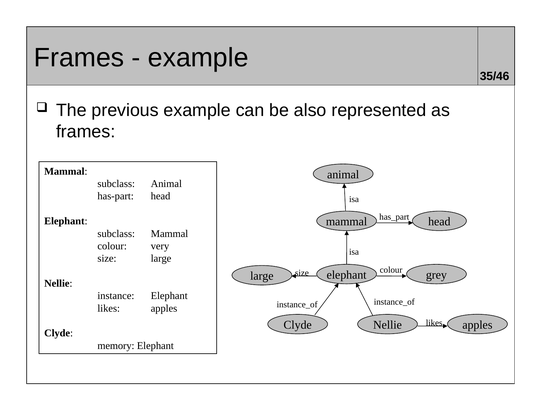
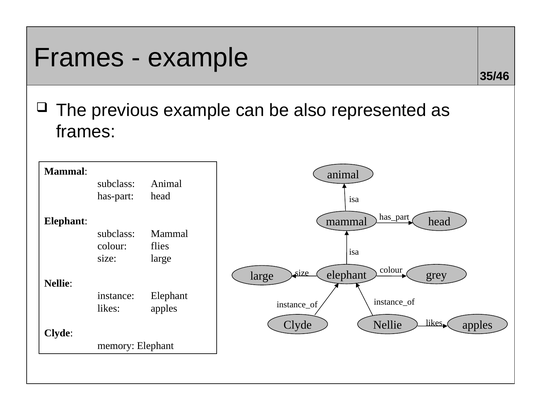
very: very -> flies
